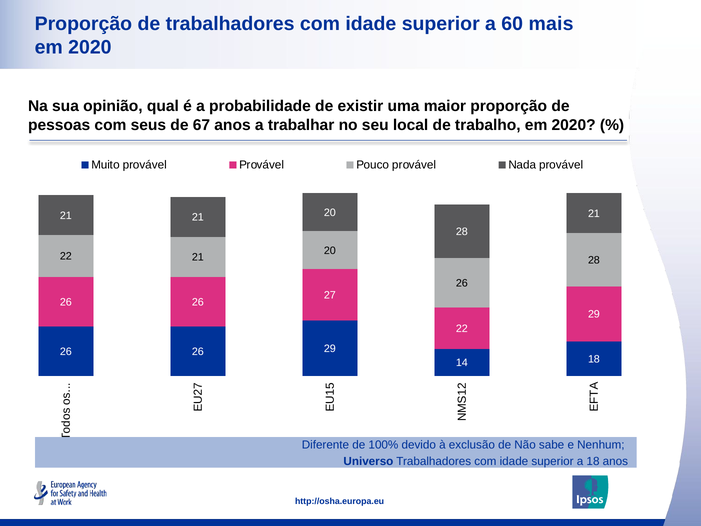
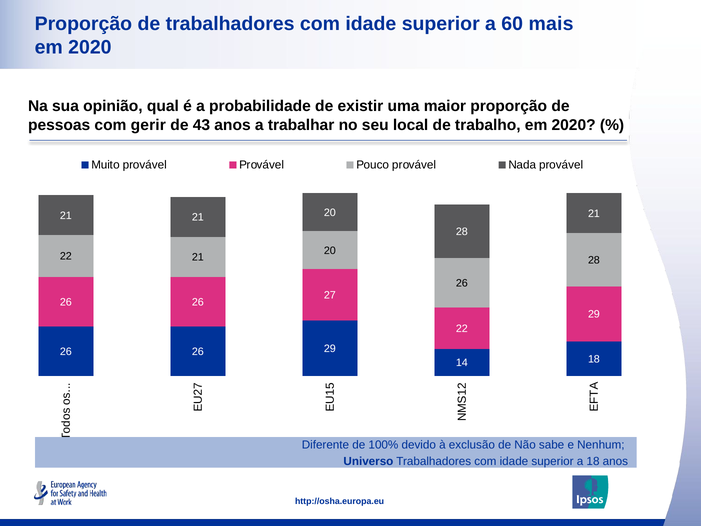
seus: seus -> gerir
67: 67 -> 43
